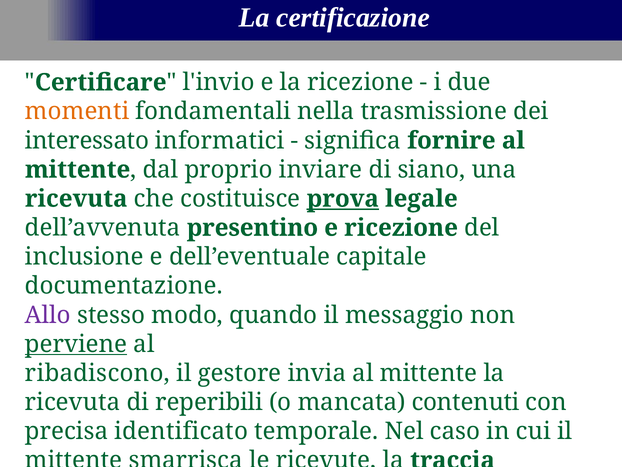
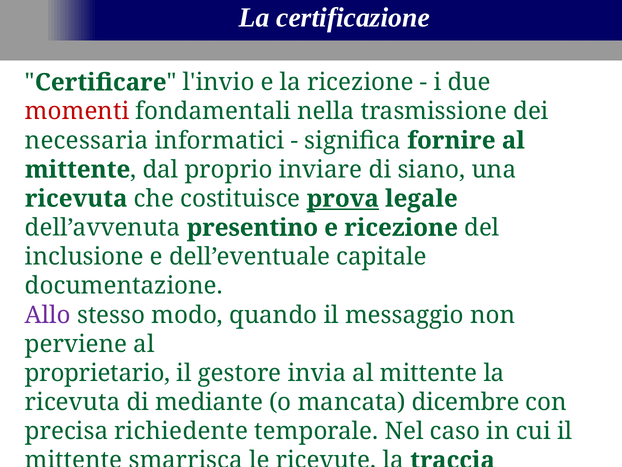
momenti colour: orange -> red
interessato: interessato -> necessaria
perviene underline: present -> none
ribadiscono: ribadiscono -> proprietario
reperibili: reperibili -> mediante
contenuti: contenuti -> dicembre
identificato: identificato -> richiedente
